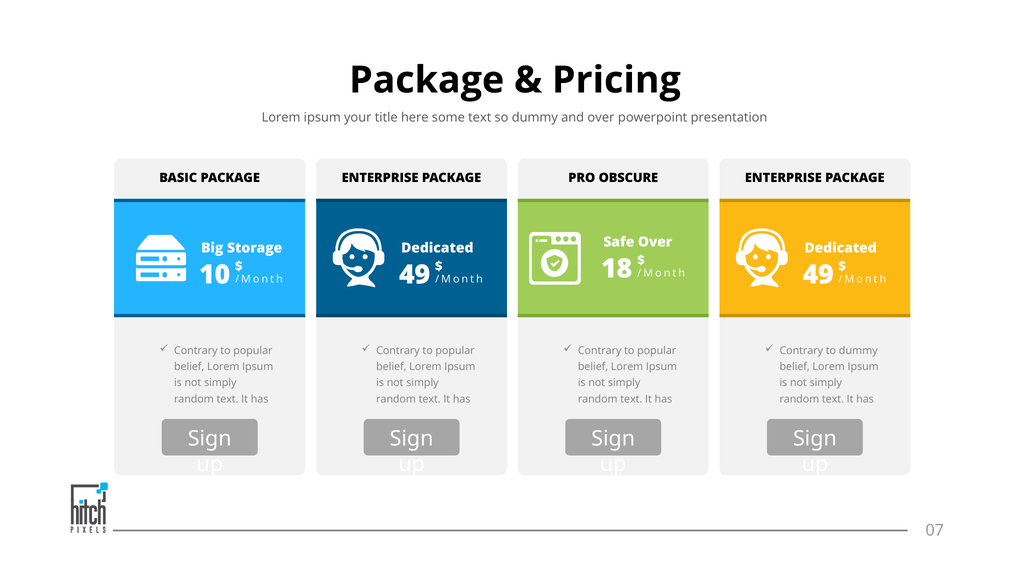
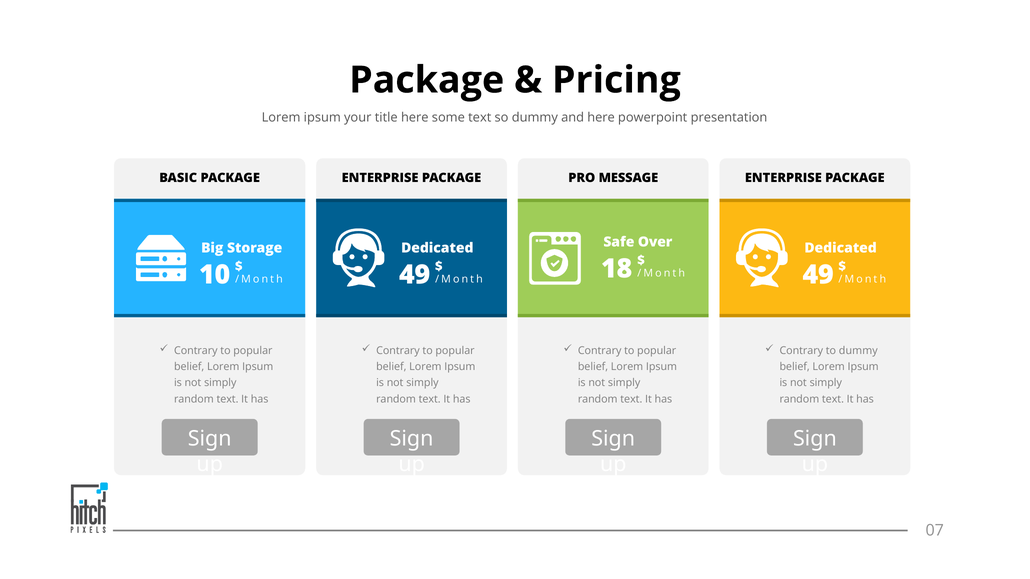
and over: over -> here
OBSCURE: OBSCURE -> MESSAGE
